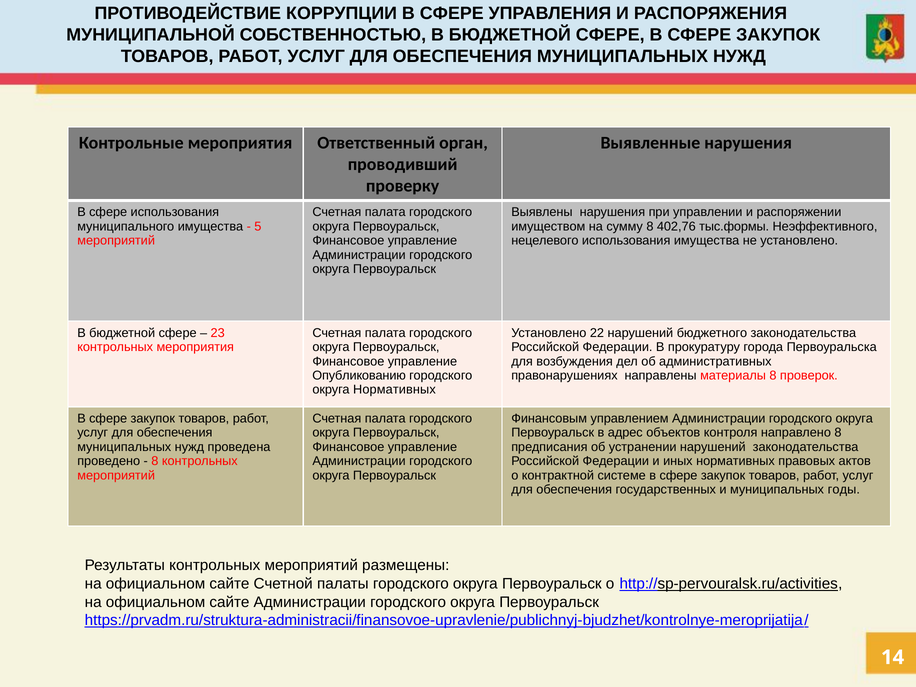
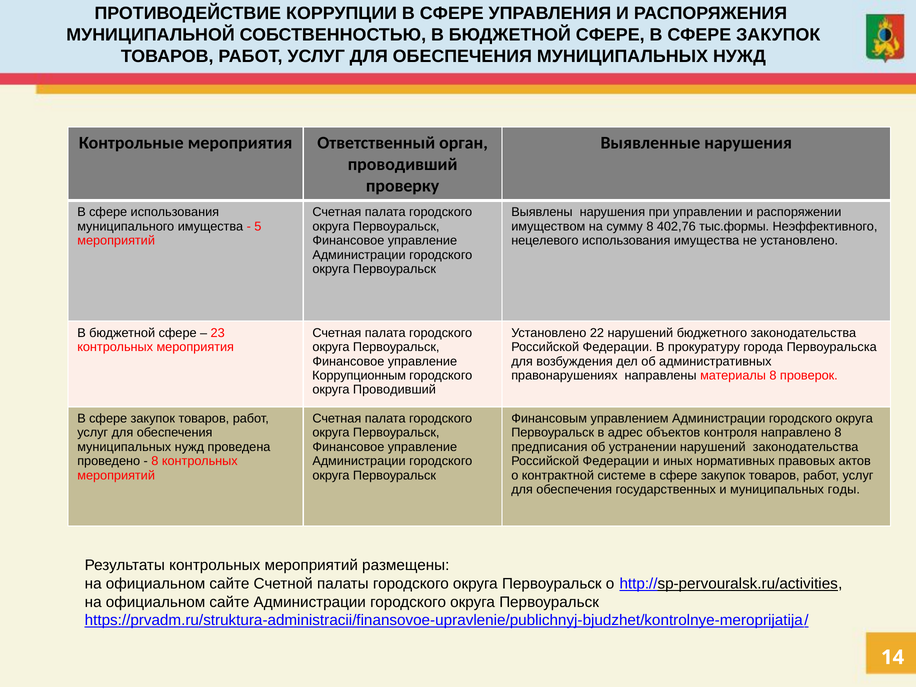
Опубликованию: Опубликованию -> Коррупционным
округа Нормативных: Нормативных -> Проводивший
